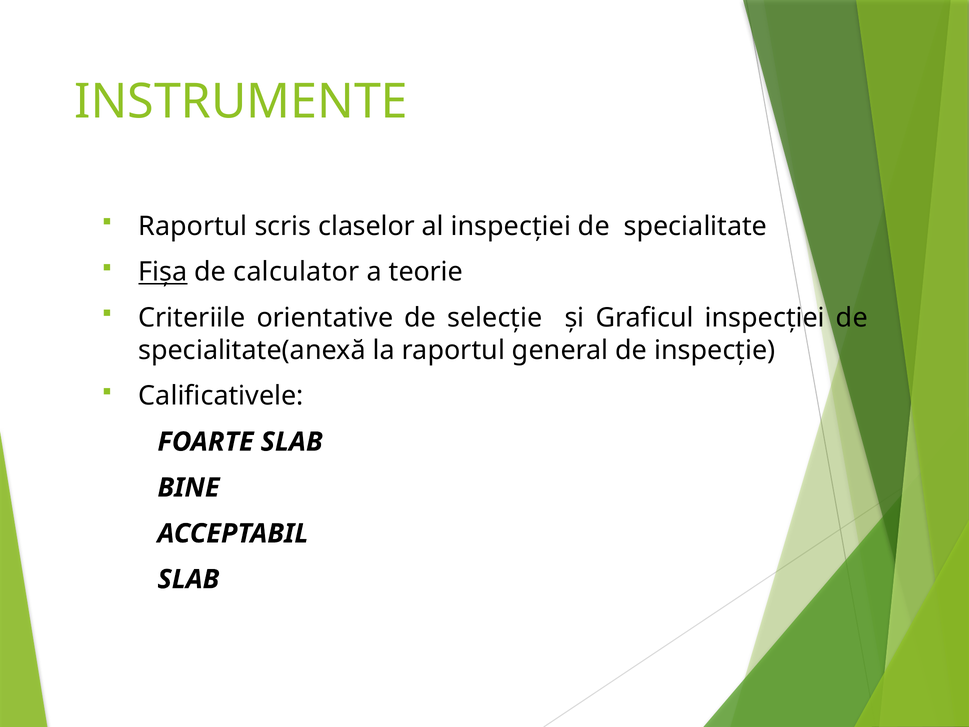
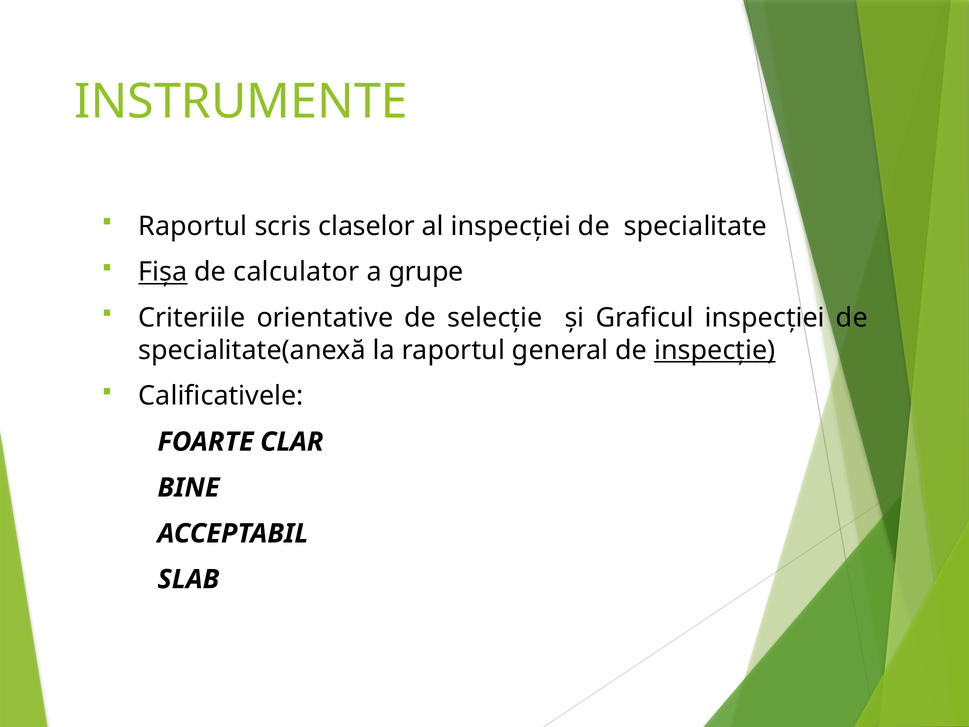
teorie: teorie -> grupe
inspecție underline: none -> present
FOARTE SLAB: SLAB -> CLAR
